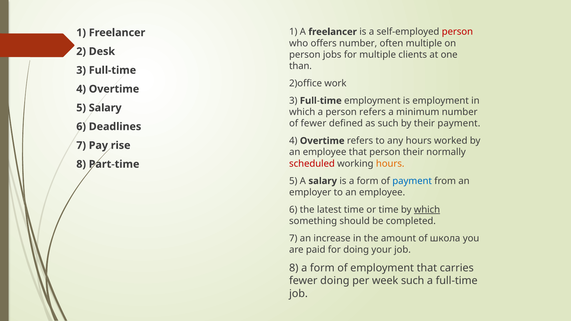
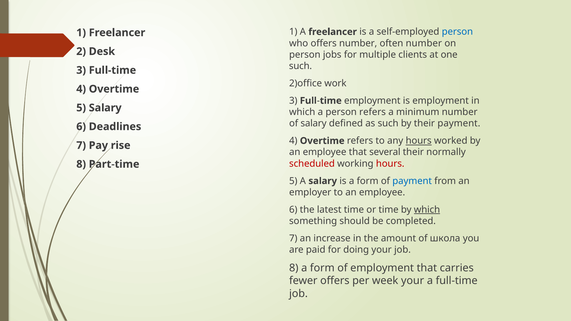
person at (457, 32) colour: red -> blue
often multiple: multiple -> number
than at (300, 66): than -> such
of fewer: fewer -> salary
hours at (419, 141) underline: none -> present
that person: person -> several
hours at (390, 164) colour: orange -> red
fewer doing: doing -> offers
week such: such -> your
